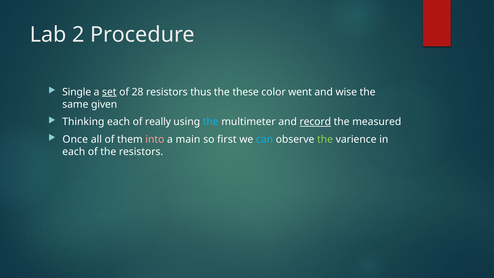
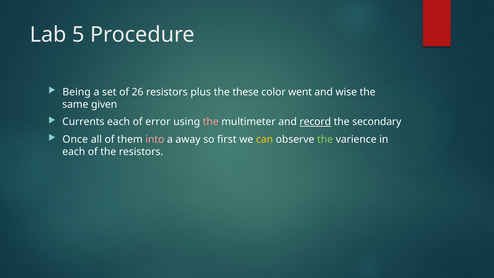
2: 2 -> 5
Single: Single -> Being
set underline: present -> none
28: 28 -> 26
thus: thus -> plus
Thinking: Thinking -> Currents
really: really -> error
the at (211, 122) colour: light blue -> pink
measured: measured -> secondary
main: main -> away
can colour: light blue -> yellow
